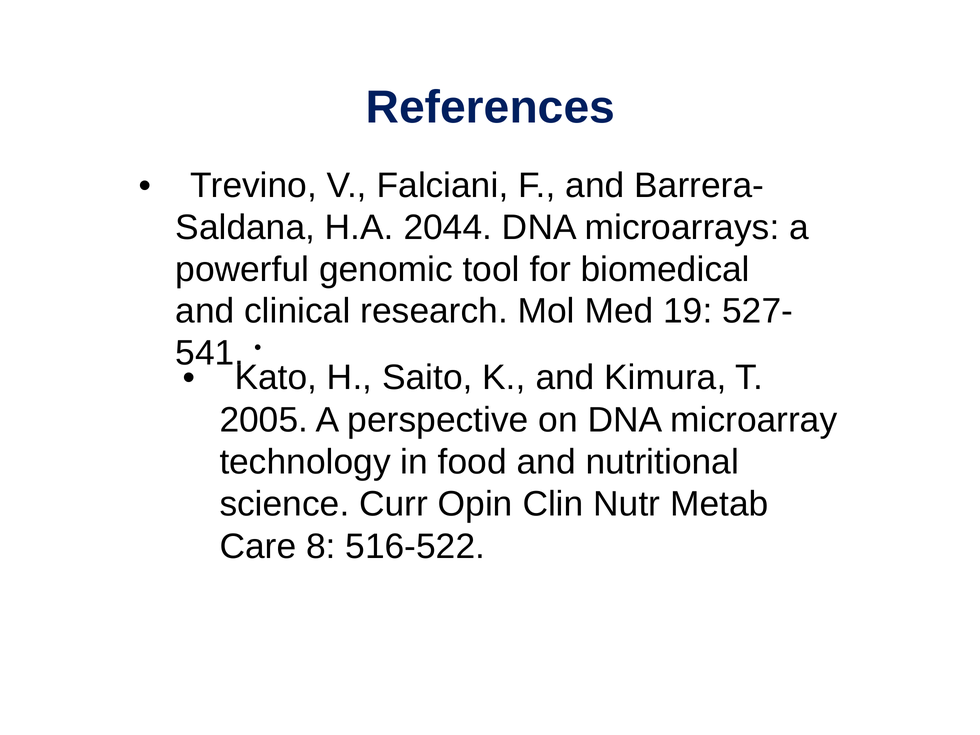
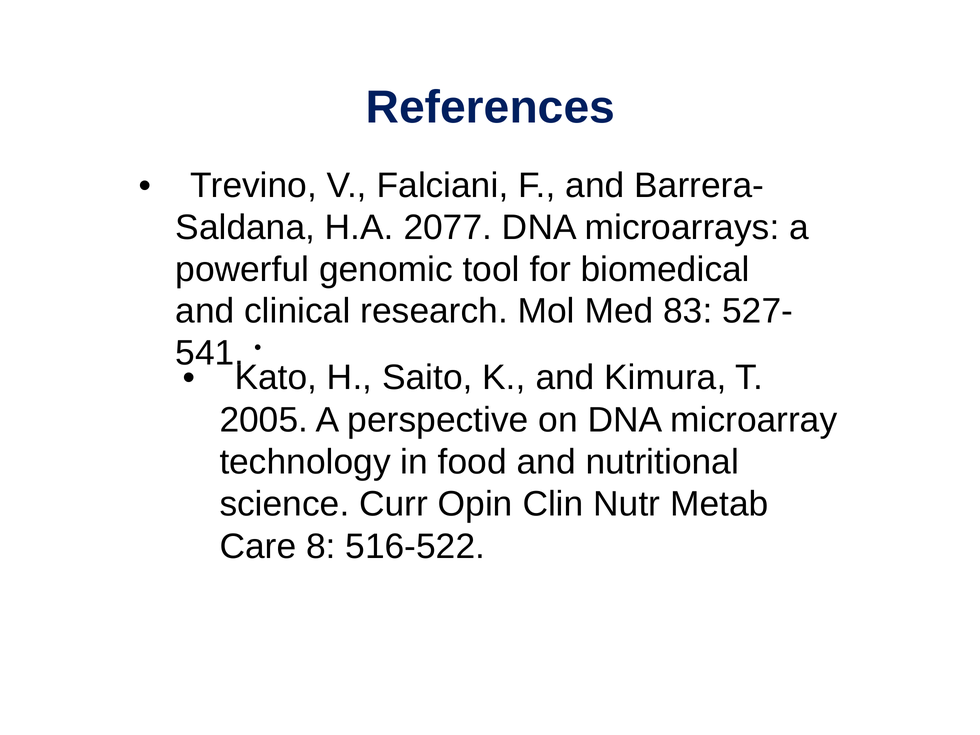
2044: 2044 -> 2077
19: 19 -> 83
